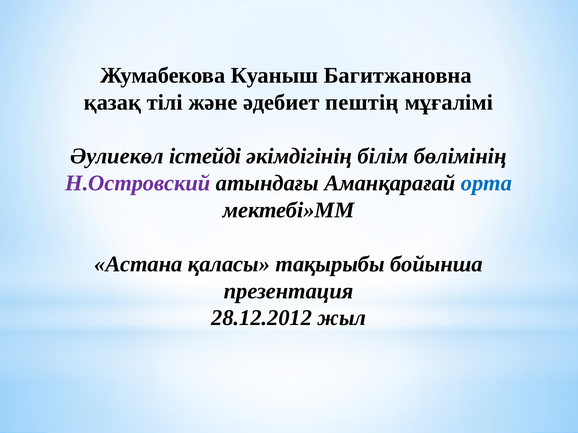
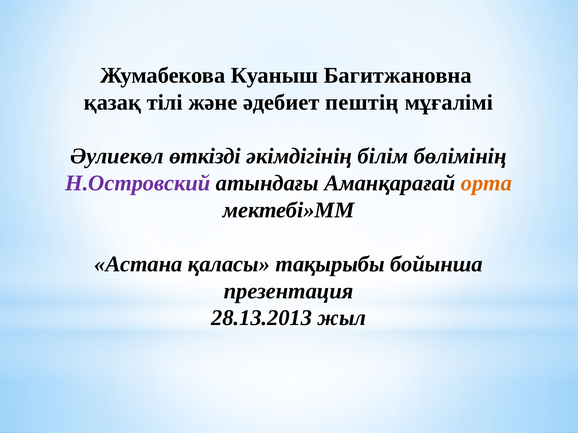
істейді: істейді -> өткізді
орта colour: blue -> orange
28.12.2012: 28.12.2012 -> 28.13.2013
